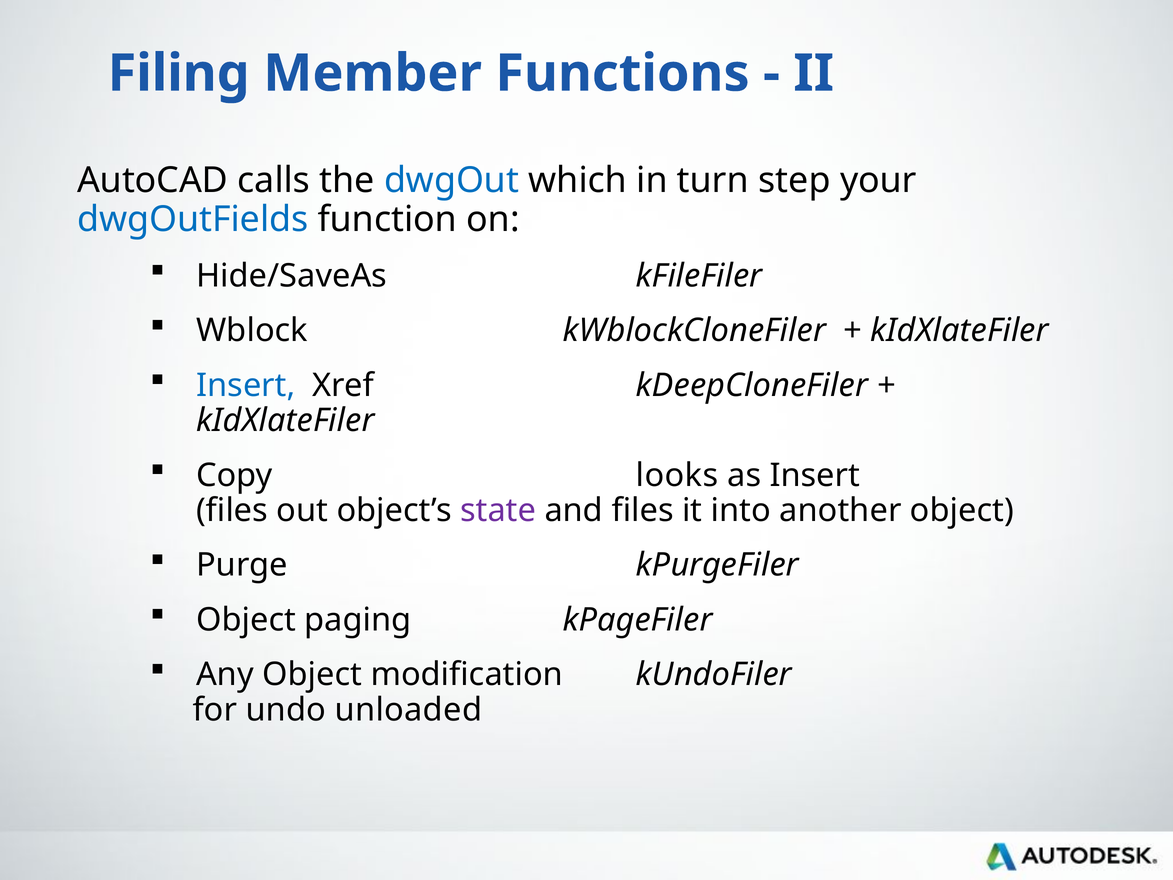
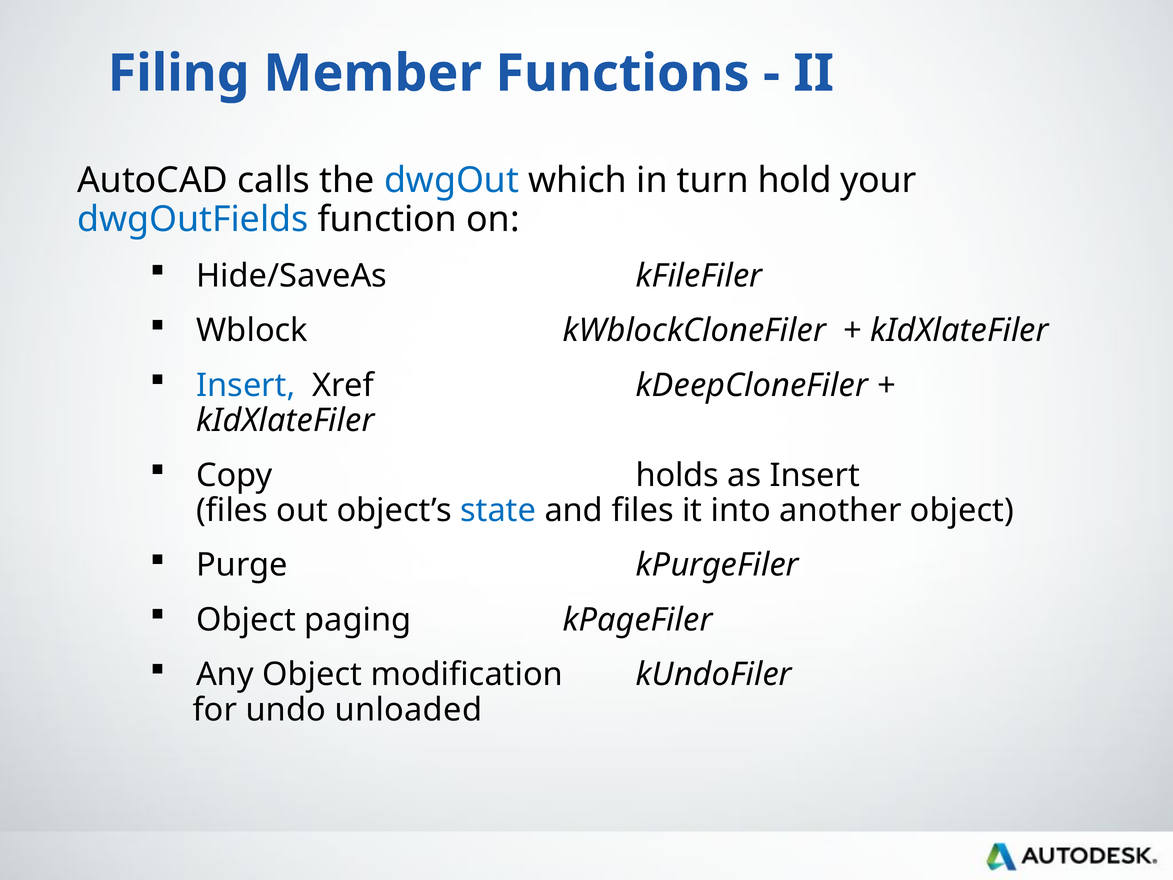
step: step -> hold
looks: looks -> holds
state colour: purple -> blue
